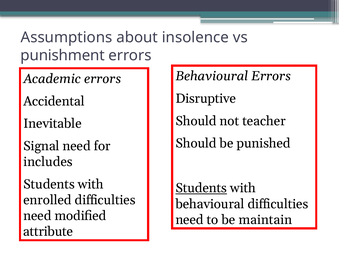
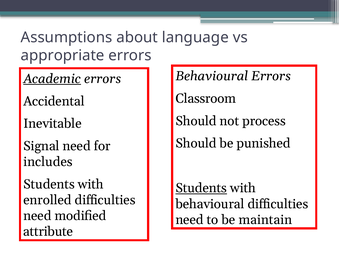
insolence: insolence -> language
punishment: punishment -> appropriate
Academic underline: none -> present
Disruptive: Disruptive -> Classroom
teacher: teacher -> process
